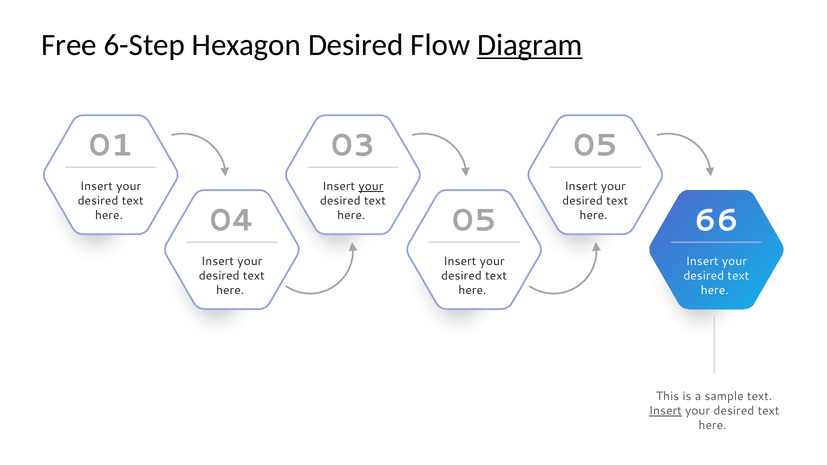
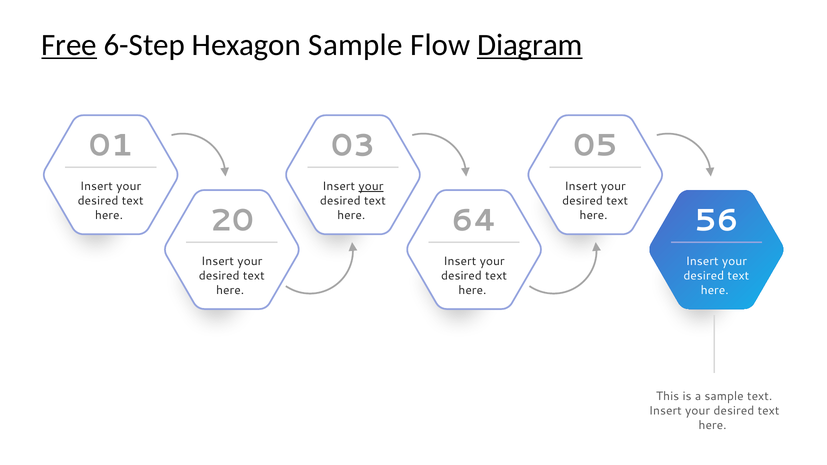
Free underline: none -> present
Hexagon Desired: Desired -> Sample
04: 04 -> 20
05 at (474, 220): 05 -> 64
66: 66 -> 56
Insert at (665, 411) underline: present -> none
